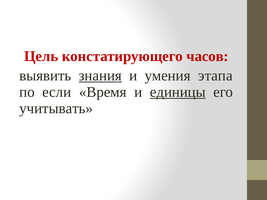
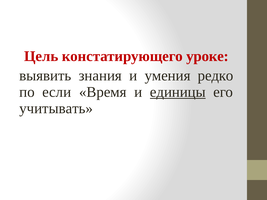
часов: часов -> уроке
знания underline: present -> none
этапа: этапа -> редко
